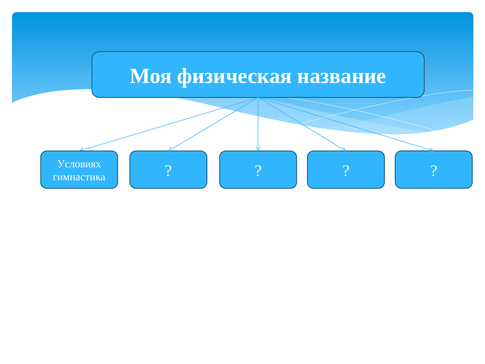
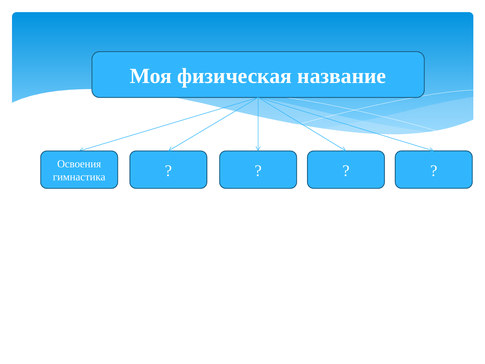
Условиях: Условиях -> Освоения
